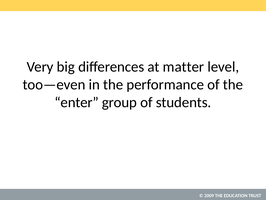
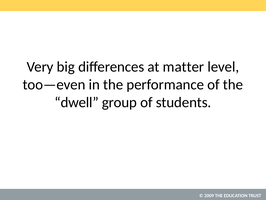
enter: enter -> dwell
